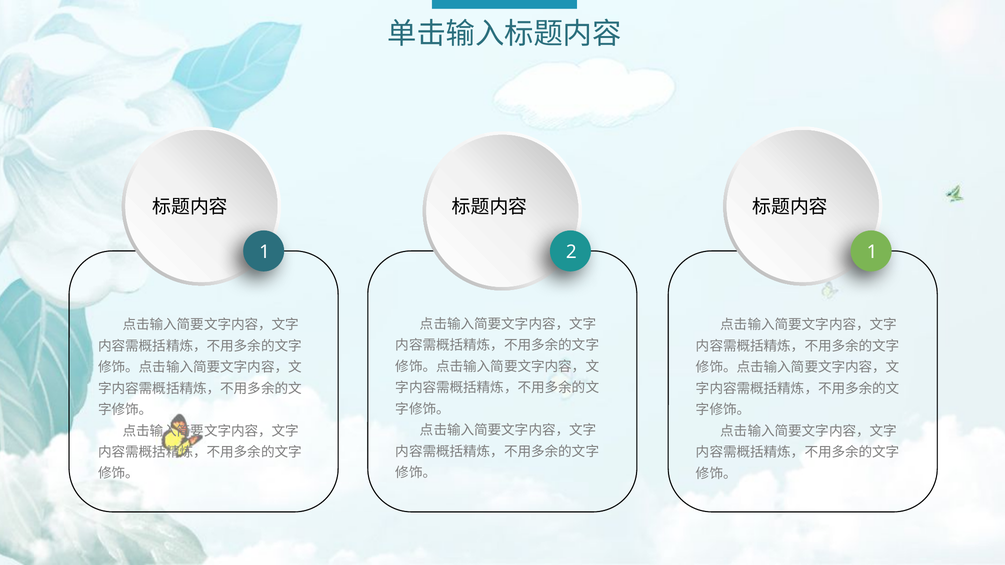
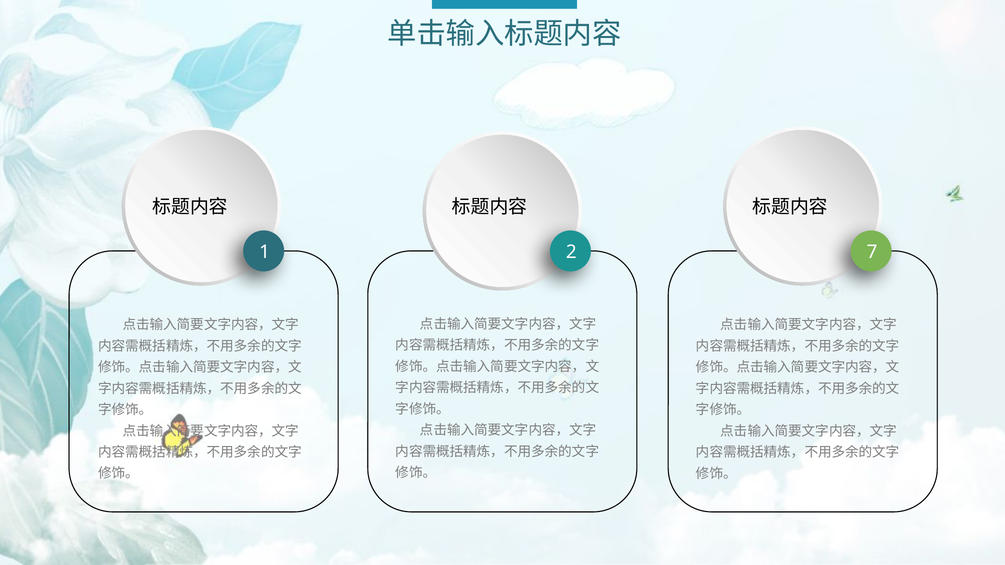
2 1: 1 -> 7
